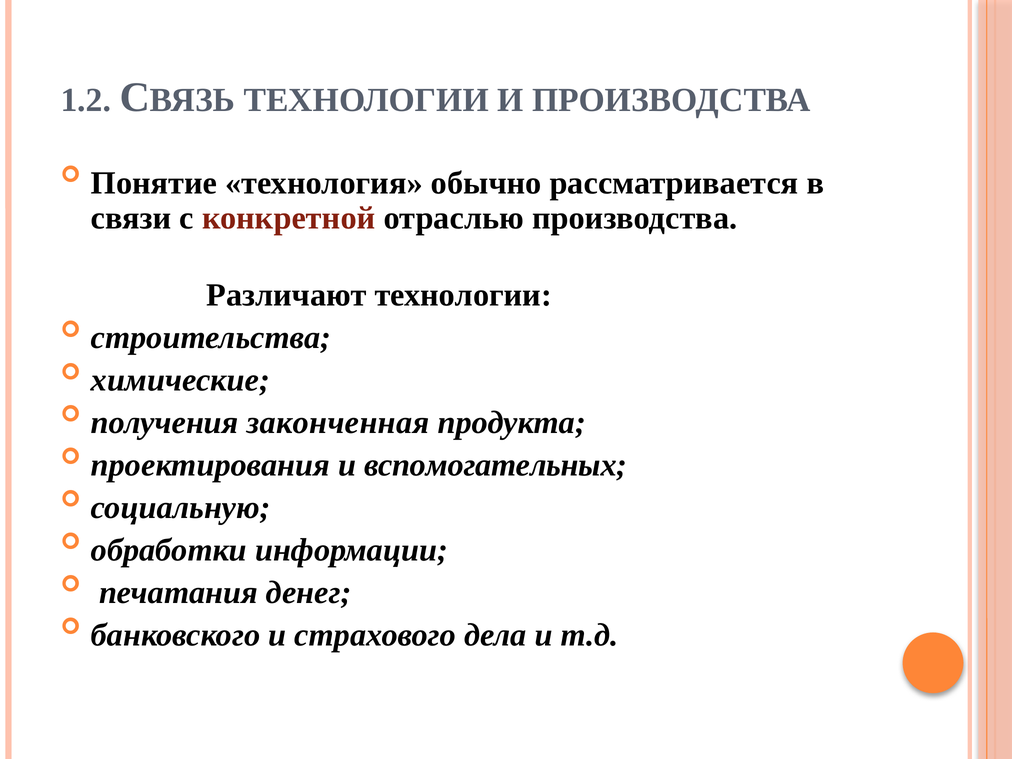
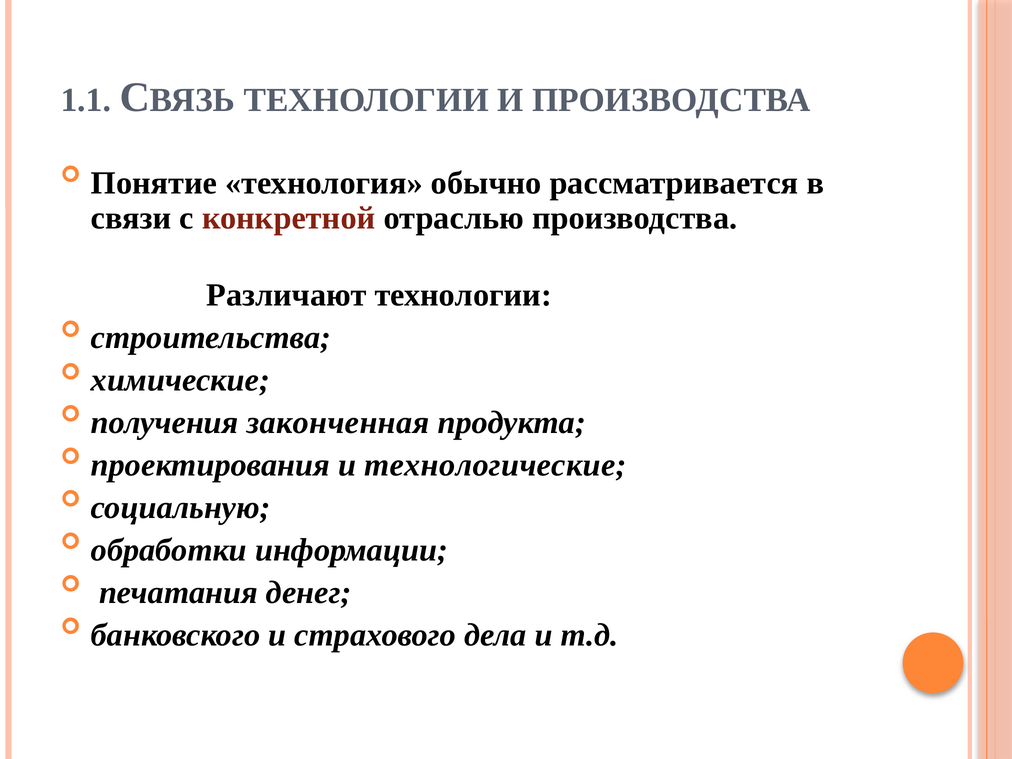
1.2: 1.2 -> 1.1
вспомогательных: вспомогательных -> технологические
